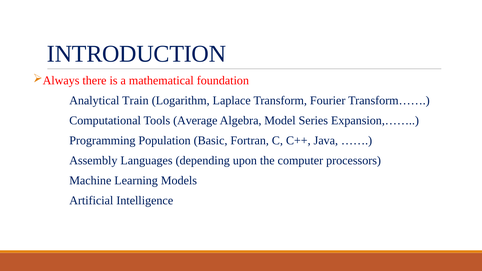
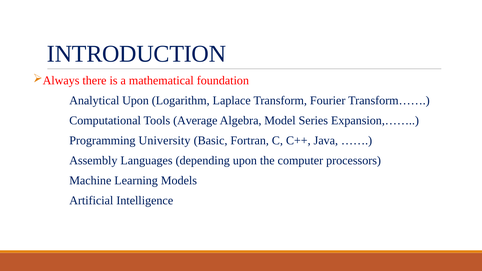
Analytical Train: Train -> Upon
Population: Population -> University
